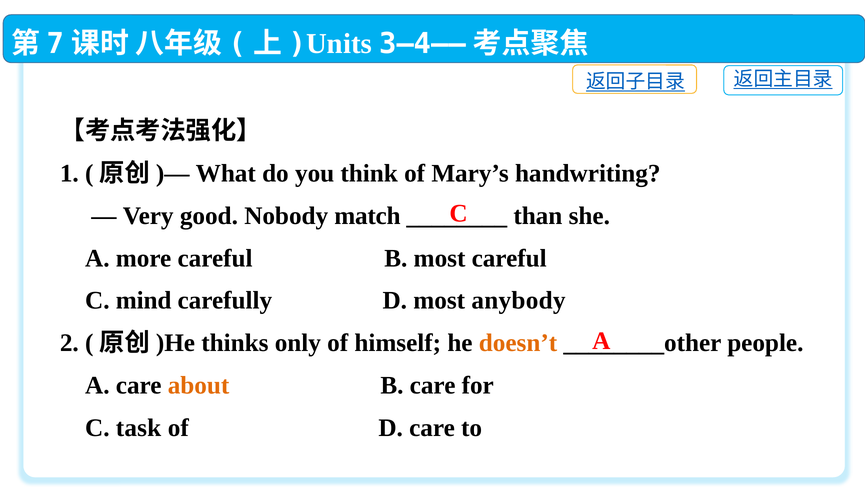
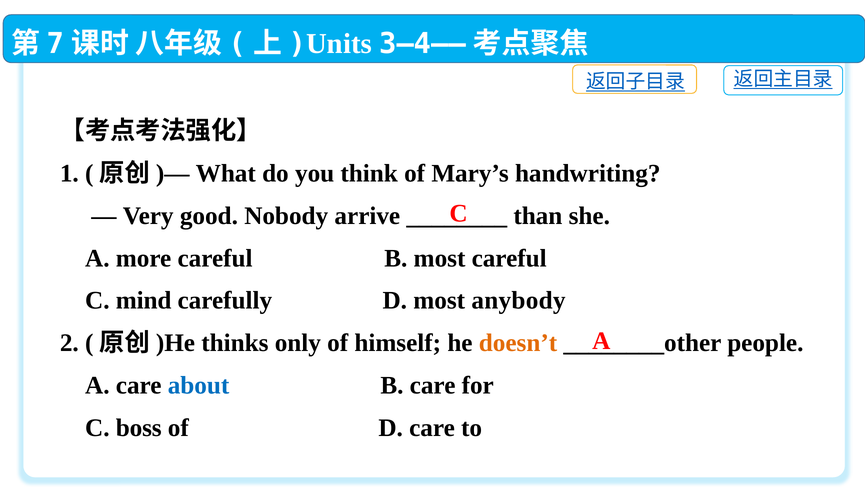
match: match -> arrive
about colour: orange -> blue
task: task -> boss
